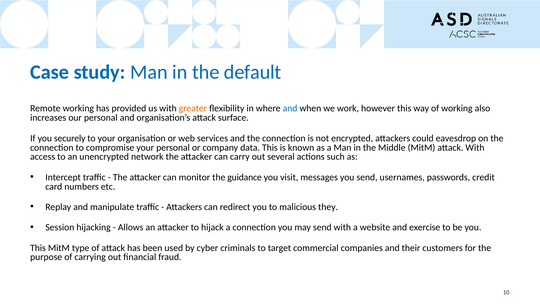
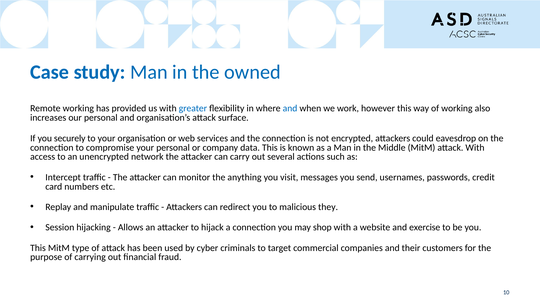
default: default -> owned
greater colour: orange -> blue
guidance: guidance -> anything
may send: send -> shop
